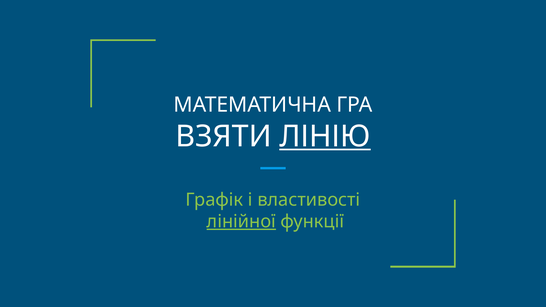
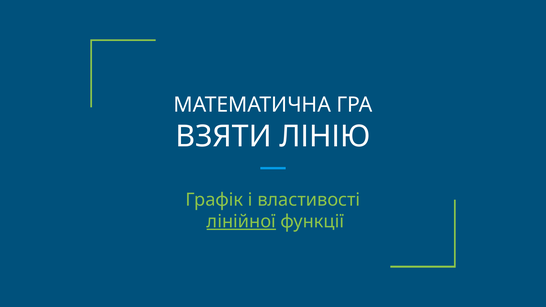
ЛІНІЮ underline: present -> none
